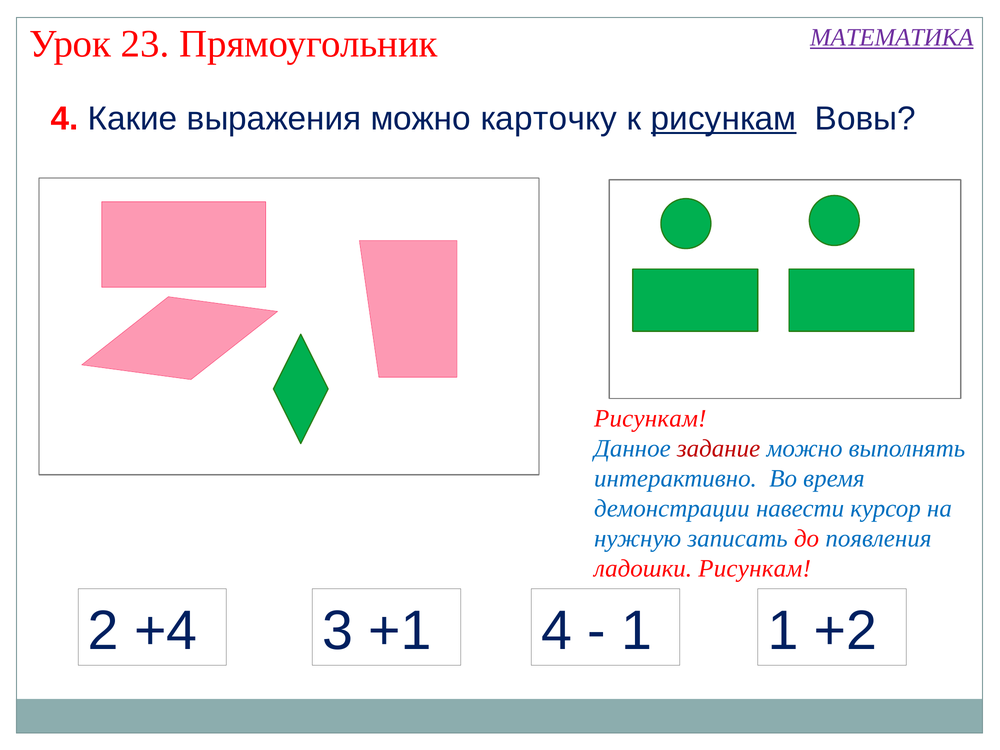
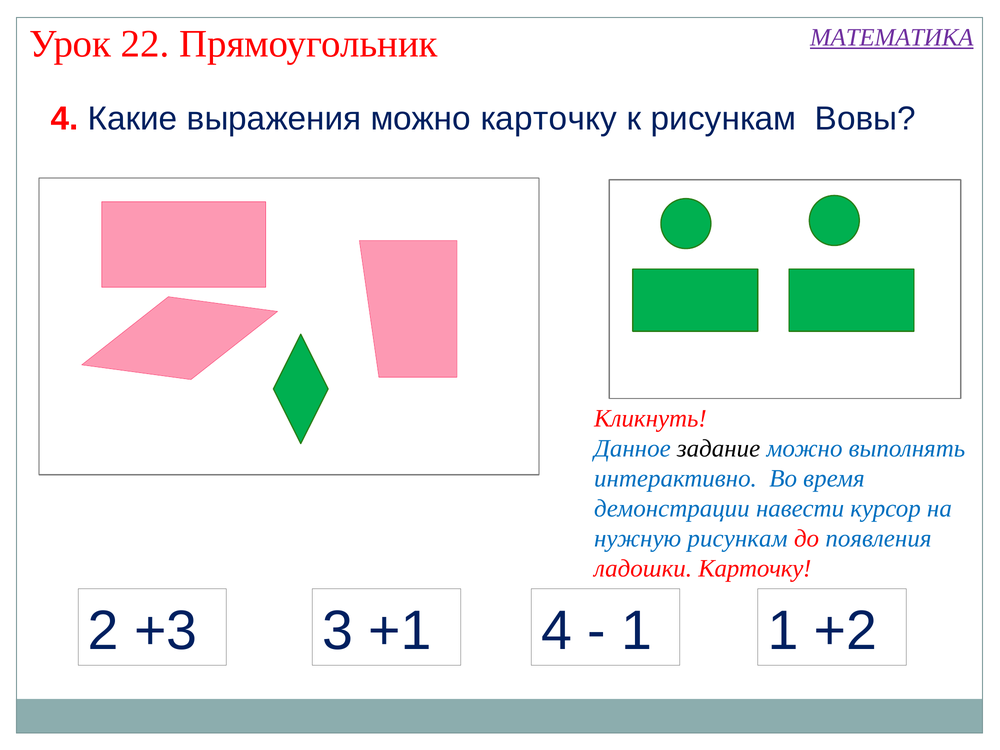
23: 23 -> 22
рисункам at (724, 119) underline: present -> none
Рисункам at (650, 419): Рисункам -> Кликнуть
задание colour: red -> black
нужную записать: записать -> рисункам
ладошки Рисункам: Рисункам -> Карточку
+4: +4 -> +3
